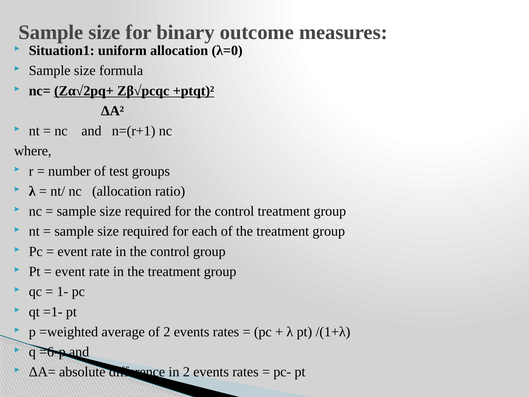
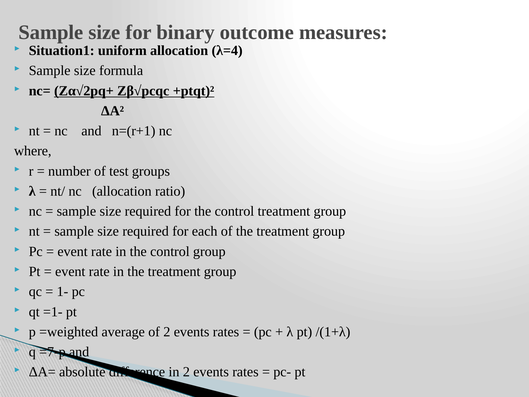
λ=0: λ=0 -> λ=4
=6-p: =6-p -> =7-p
